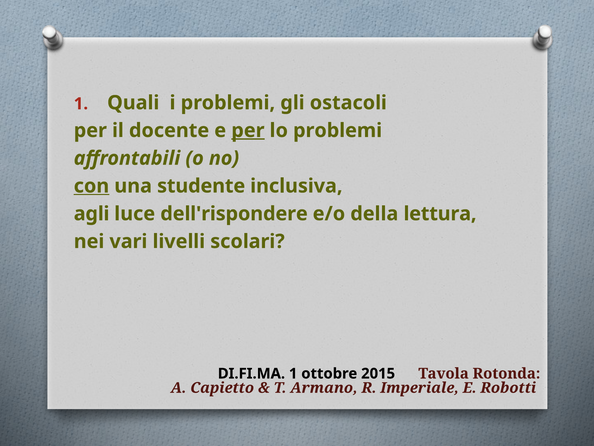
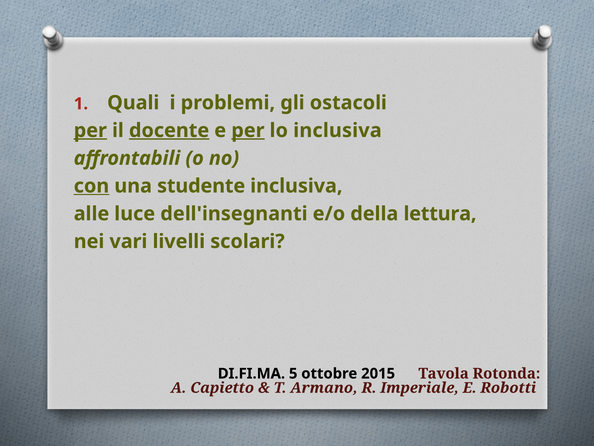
per at (90, 130) underline: none -> present
docente underline: none -> present
lo problemi: problemi -> inclusiva
agli: agli -> alle
dell'rispondere: dell'rispondere -> dell'insegnanti
DI.FI.MA 1: 1 -> 5
